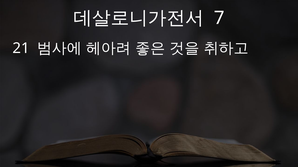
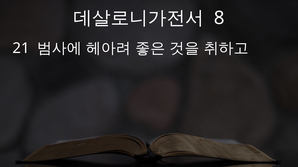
7: 7 -> 8
